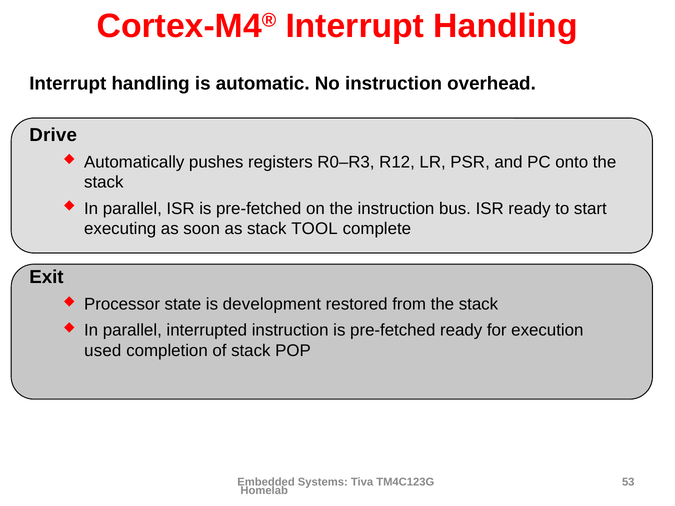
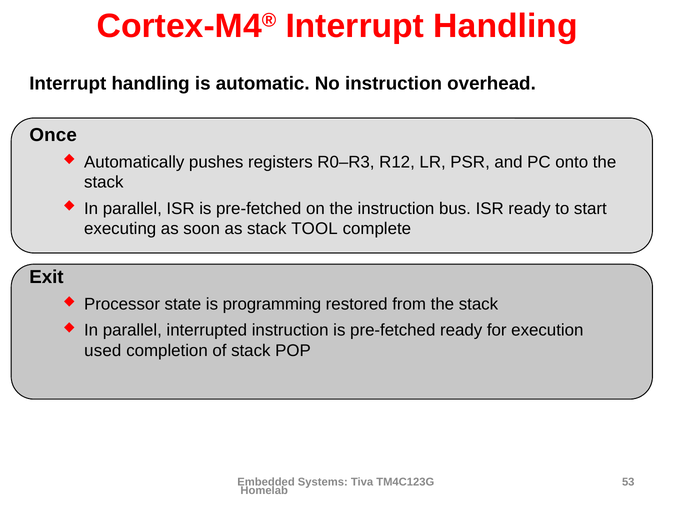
Drive: Drive -> Once
development: development -> programming
